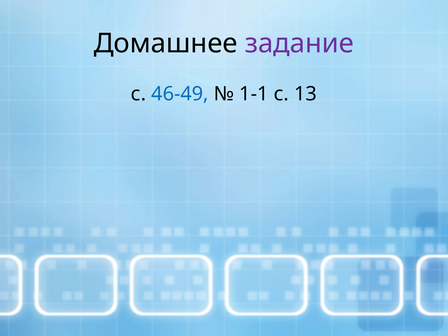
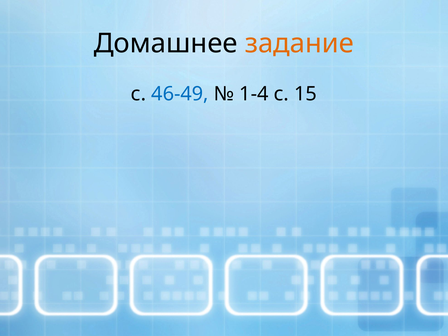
задание colour: purple -> orange
1-1: 1-1 -> 1-4
13: 13 -> 15
